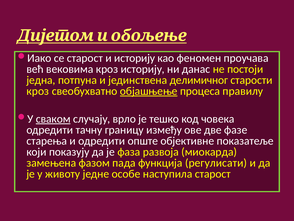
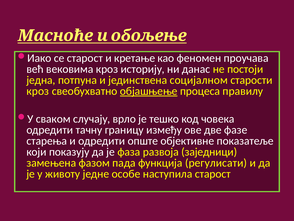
Дијетом: Дијетом -> Масноће
и историју: историју -> кретање
делимичног: делимичног -> социјалном
сваком underline: present -> none
миокарда: миокарда -> заједници
